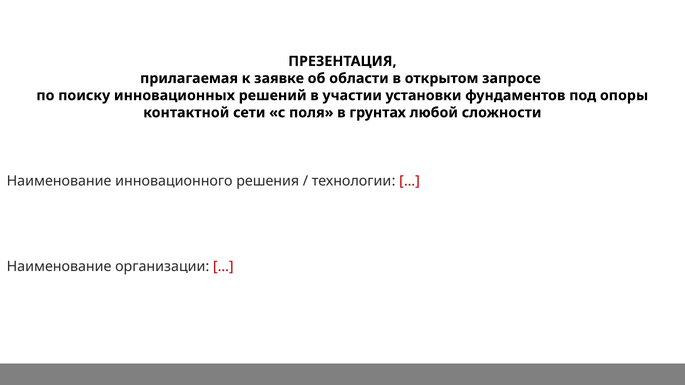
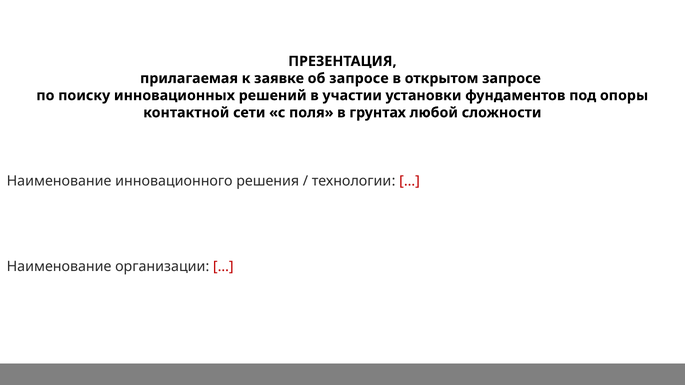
об области: области -> запросе
